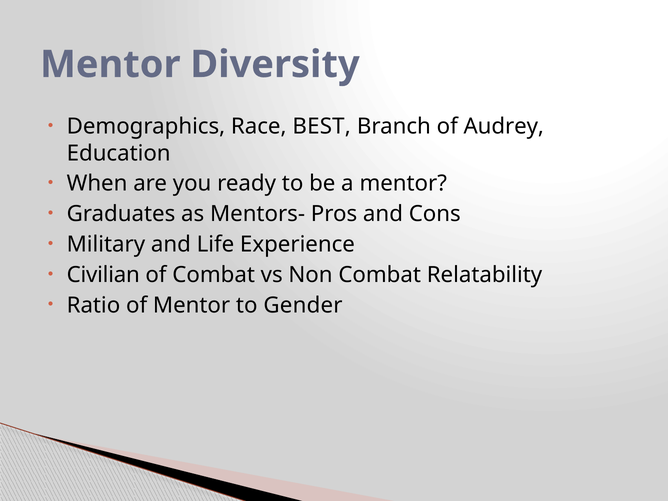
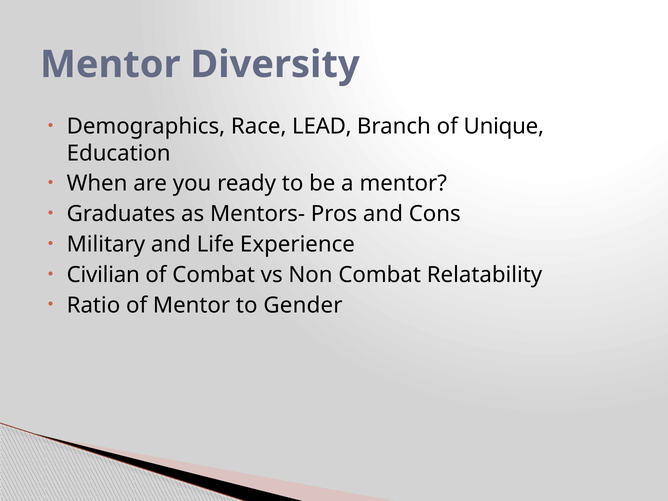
BEST: BEST -> LEAD
Audrey: Audrey -> Unique
